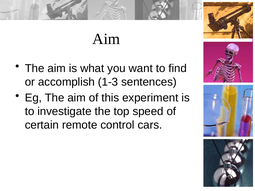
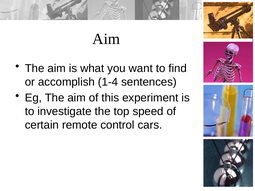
1-3: 1-3 -> 1-4
